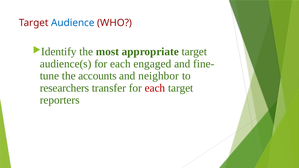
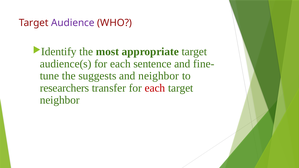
Audience colour: blue -> purple
engaged: engaged -> sentence
accounts: accounts -> suggests
reporters at (60, 100): reporters -> neighbor
